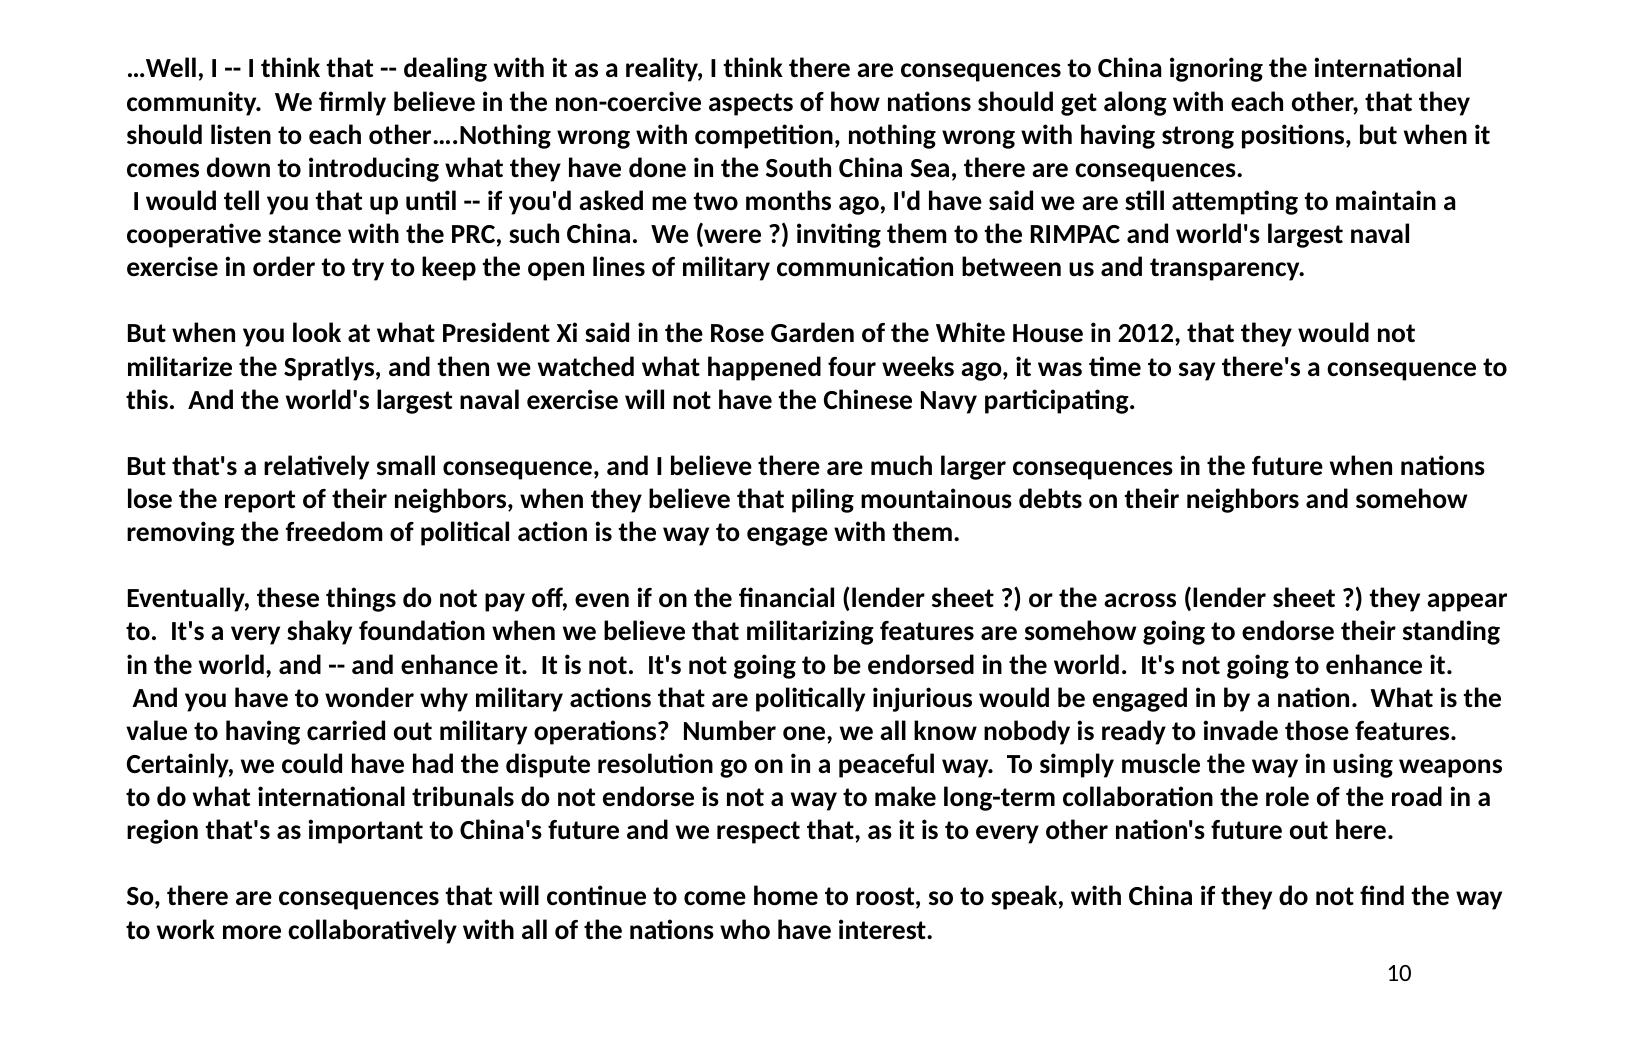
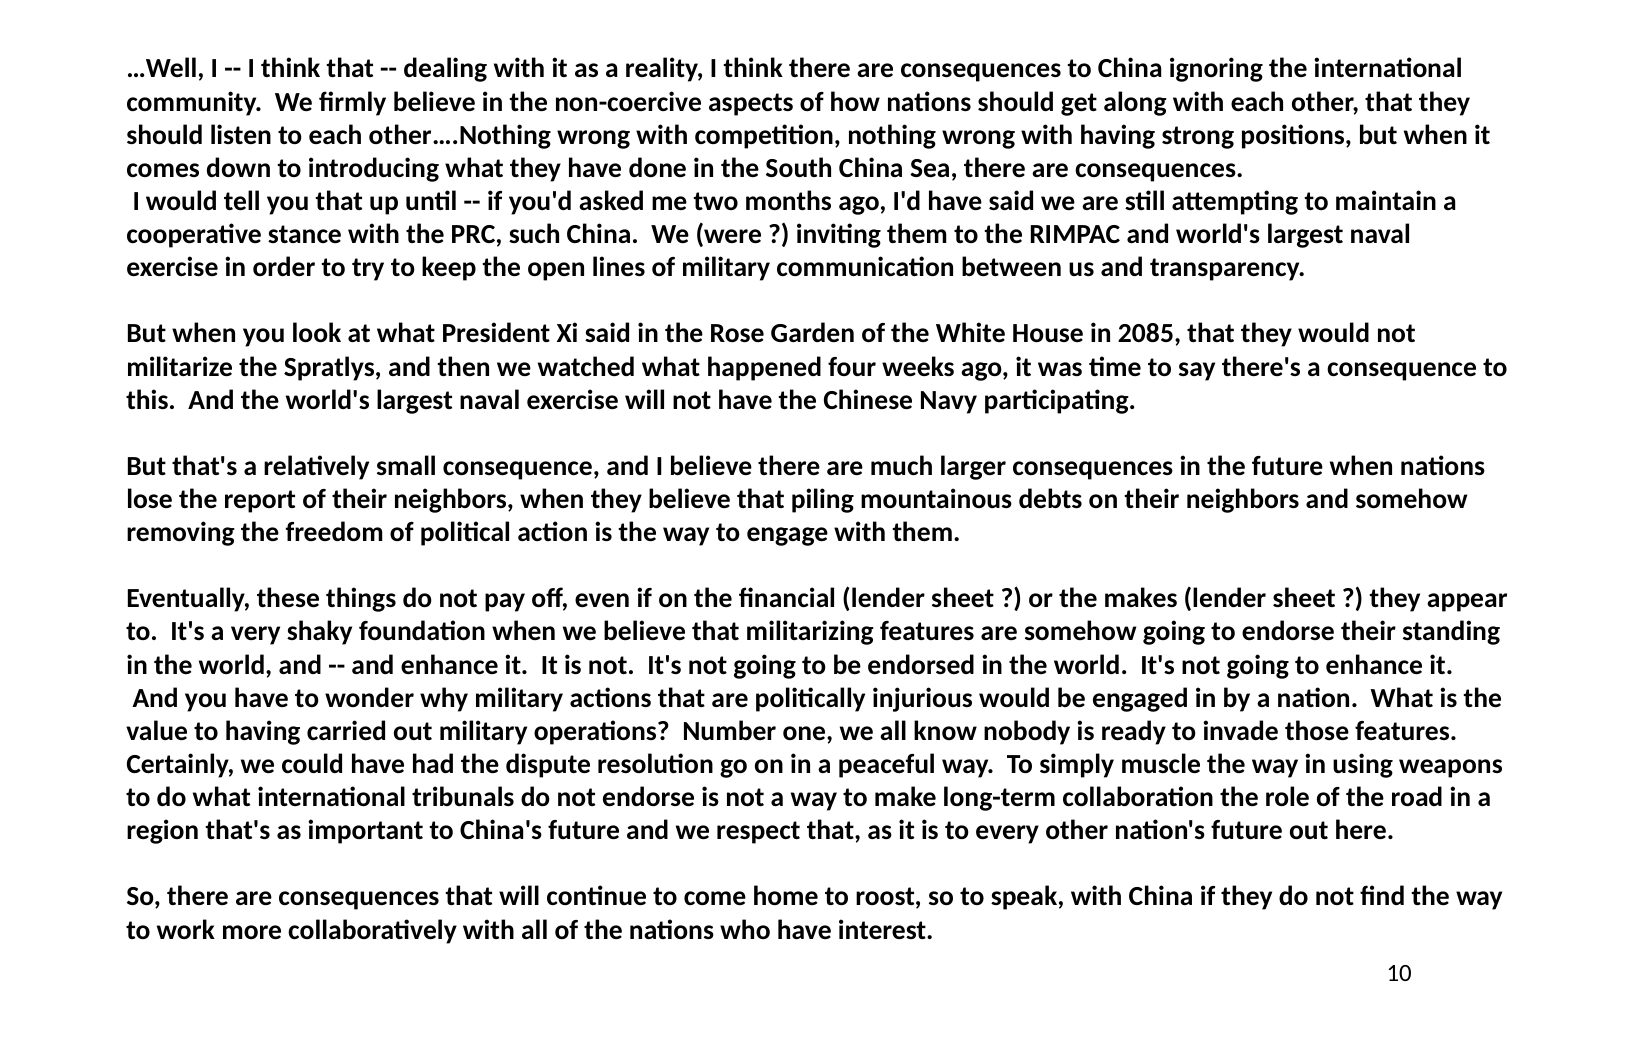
2012: 2012 -> 2085
across: across -> makes
